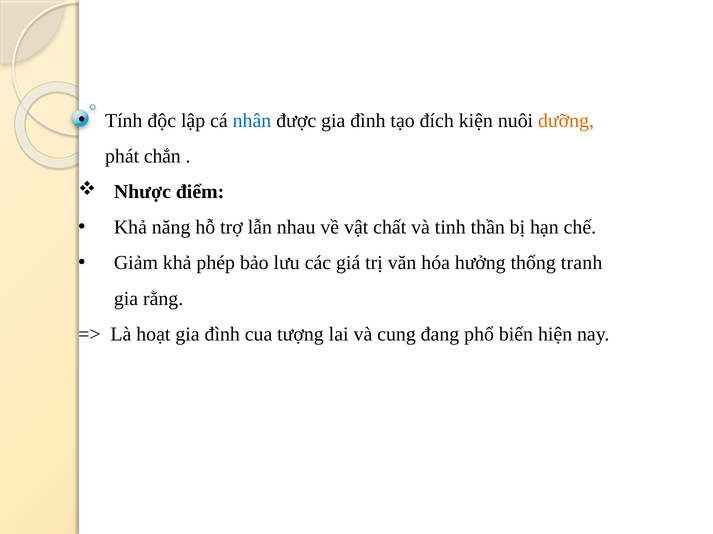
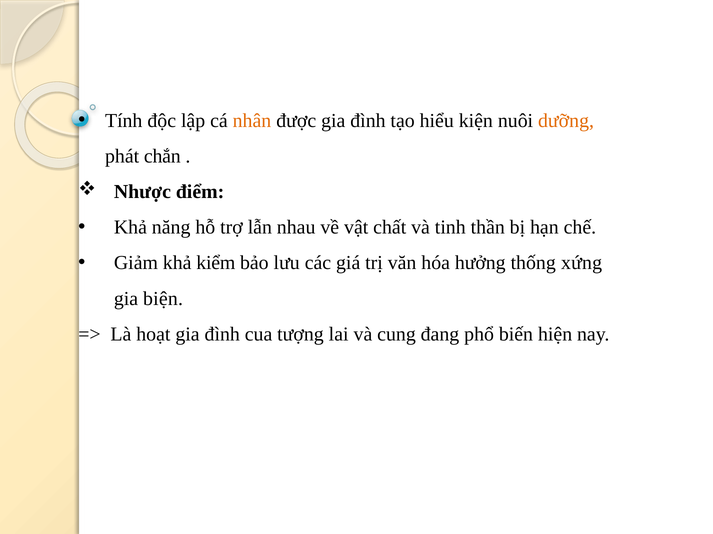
nhân colour: blue -> orange
đích: đích -> hiểu
phép: phép -> kiểm
tranh: tranh -> xứng
rằng: rằng -> biện
